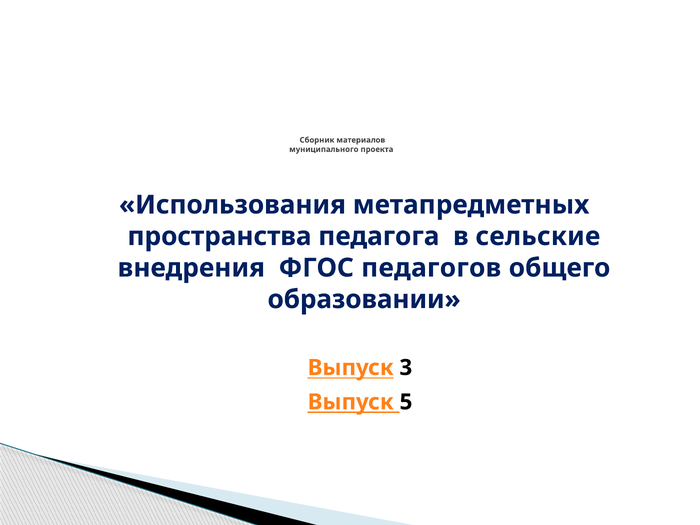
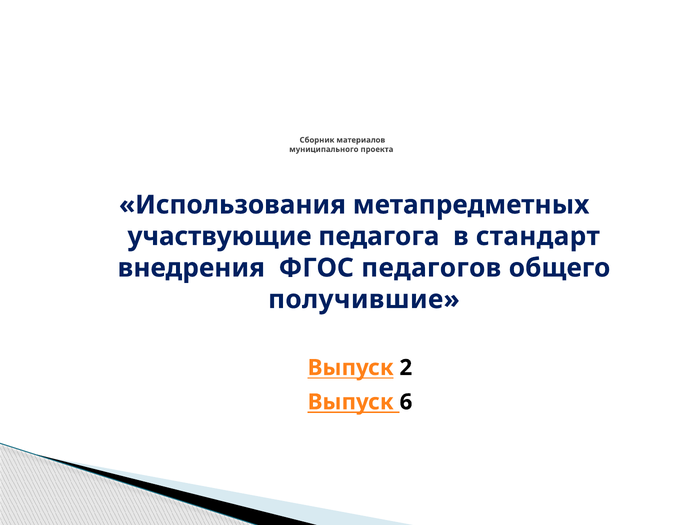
пространства: пространства -> участвующие
сельские: сельские -> стандарт
образовании: образовании -> получившие
3: 3 -> 2
5: 5 -> 6
